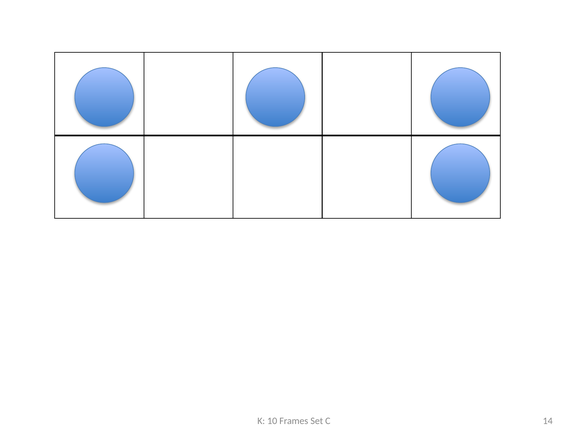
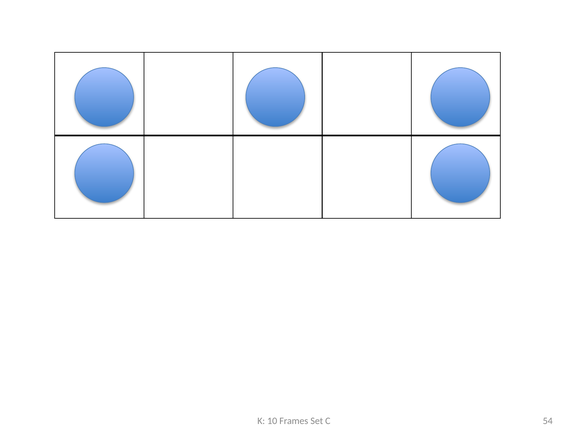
14: 14 -> 54
